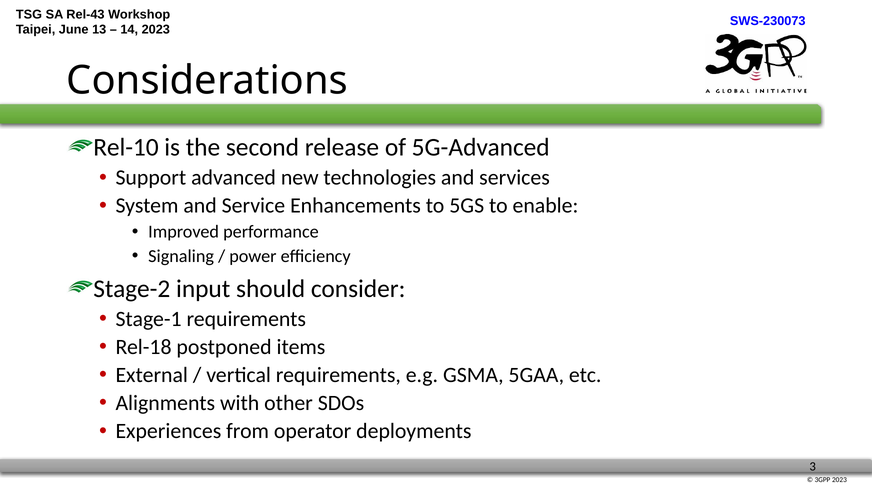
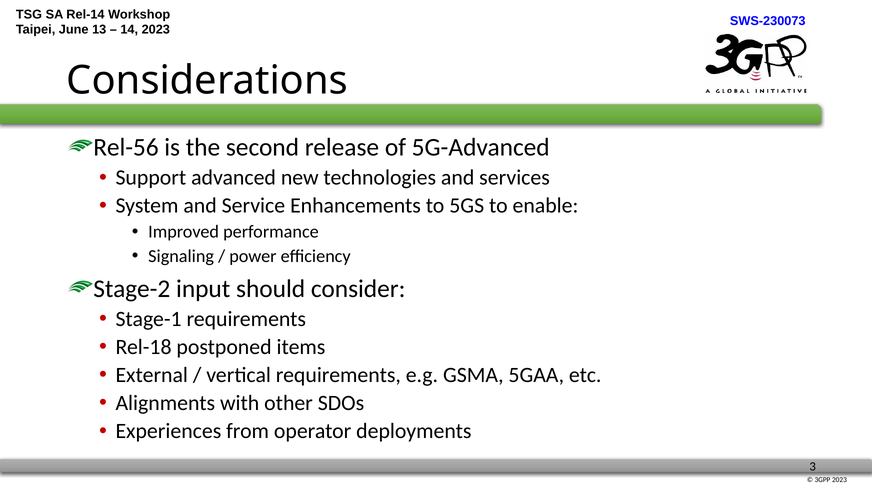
Rel-43: Rel-43 -> Rel-14
Rel-10: Rel-10 -> Rel-56
